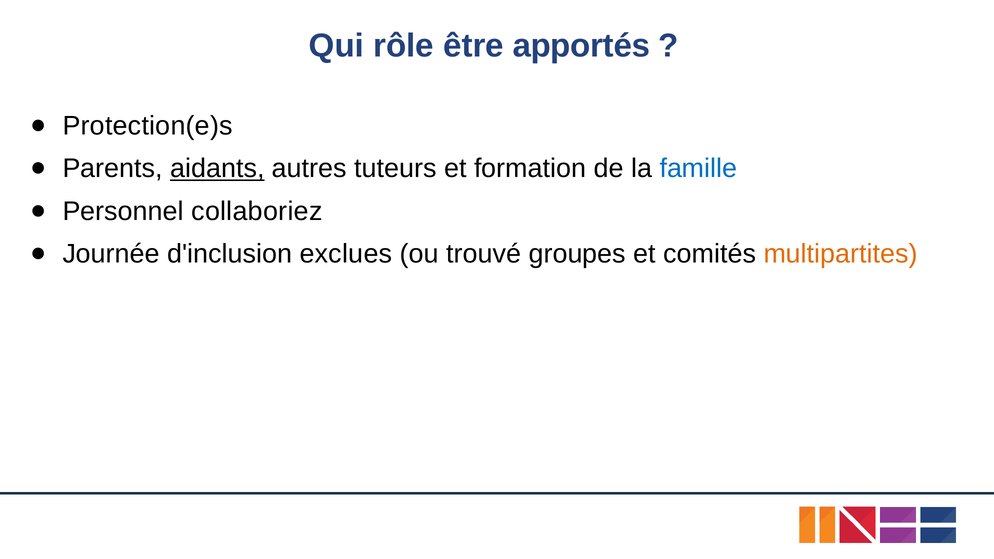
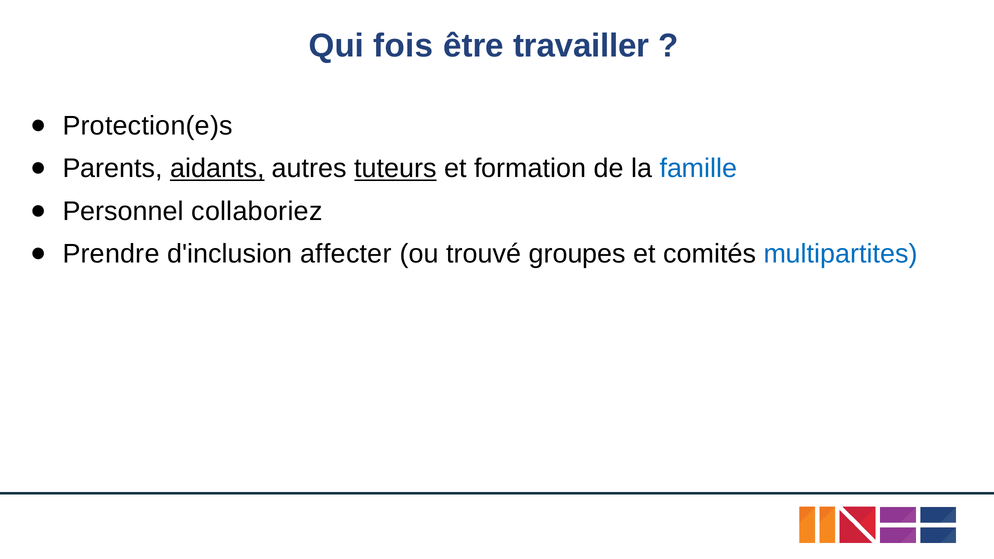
rôle: rôle -> fois
apportés: apportés -> travailler
tuteurs underline: none -> present
Journée: Journée -> Prendre
exclues: exclues -> affecter
multipartites colour: orange -> blue
